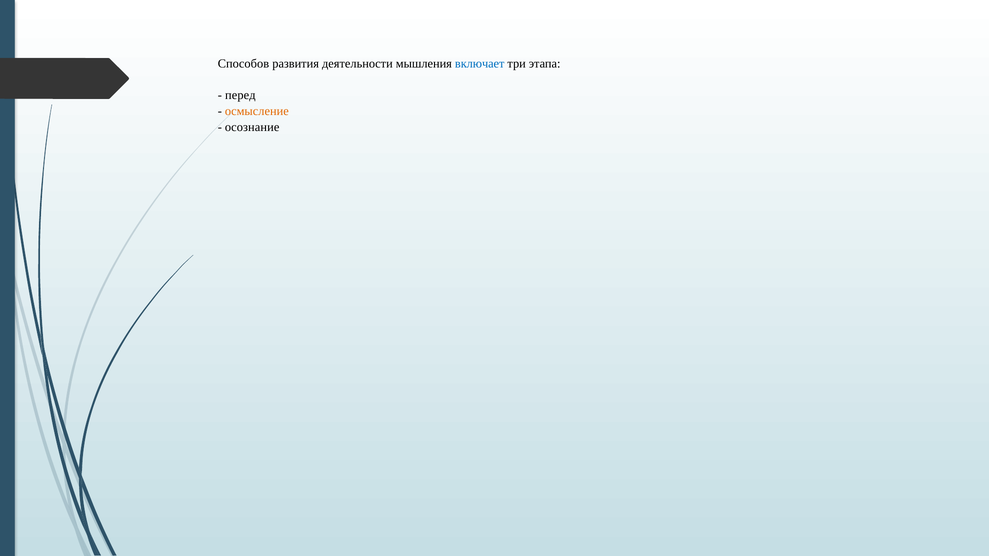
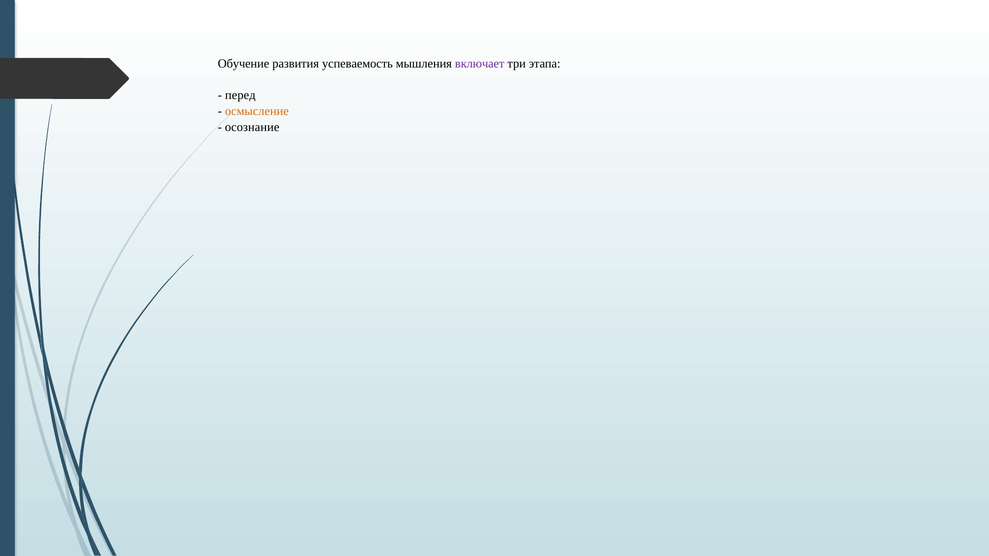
Способов: Способов -> Обучение
деятельности: деятельности -> успеваемость
включает colour: blue -> purple
